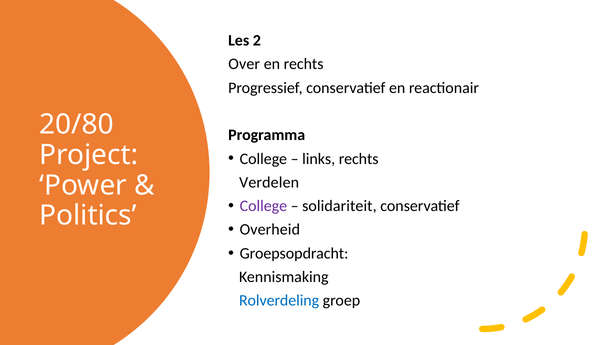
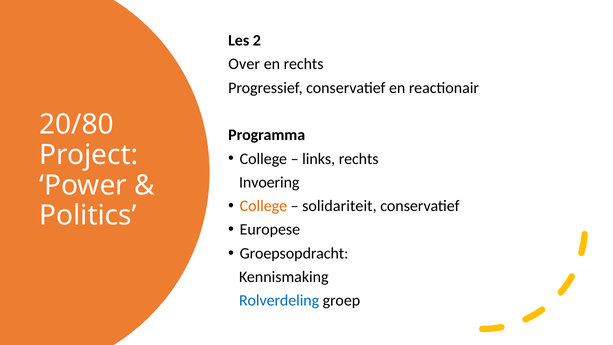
Verdelen: Verdelen -> Invoering
College at (263, 206) colour: purple -> orange
Overheid: Overheid -> Europese
